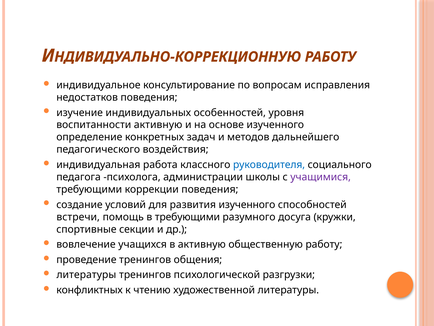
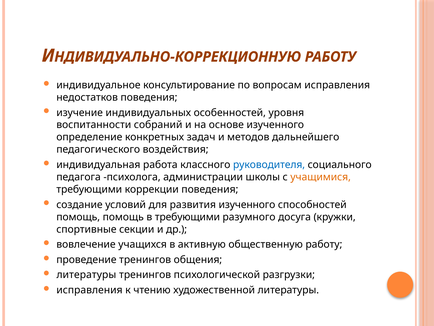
воспитанности активную: активную -> собраний
учащимися colour: purple -> orange
встречи at (78, 217): встречи -> помощь
конфликтных at (90, 290): конфликтных -> исправления
